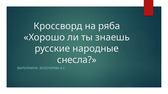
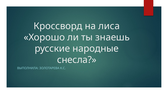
ряба: ряба -> лиса
